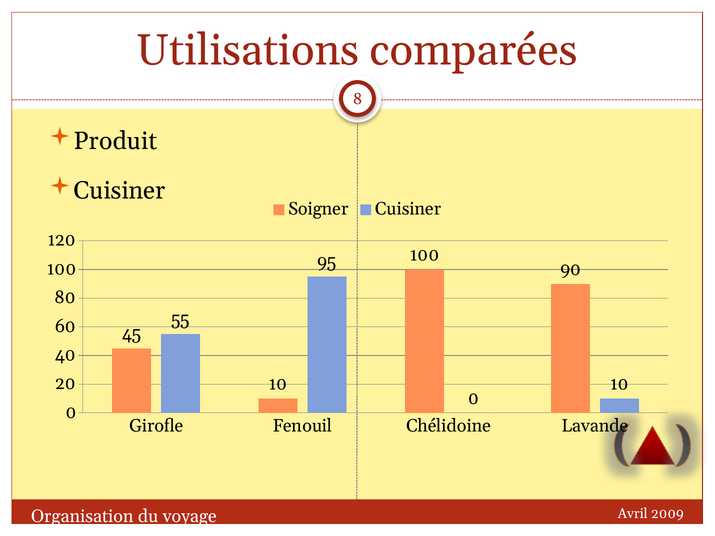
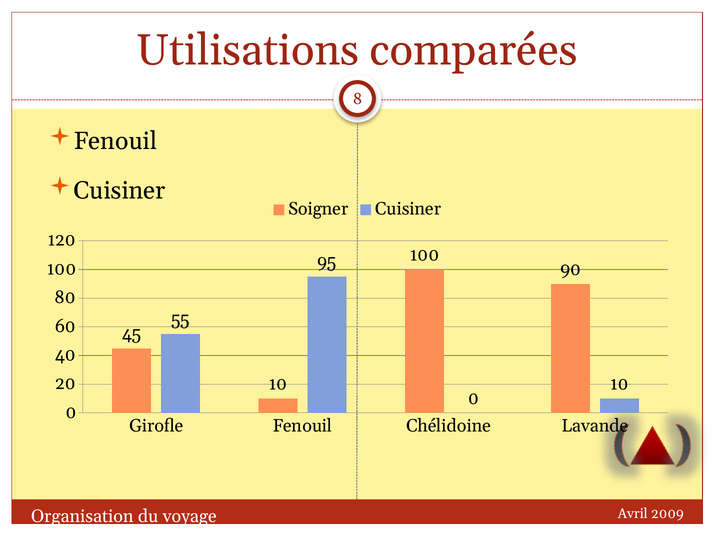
Produit at (115, 141): Produit -> Fenouil
